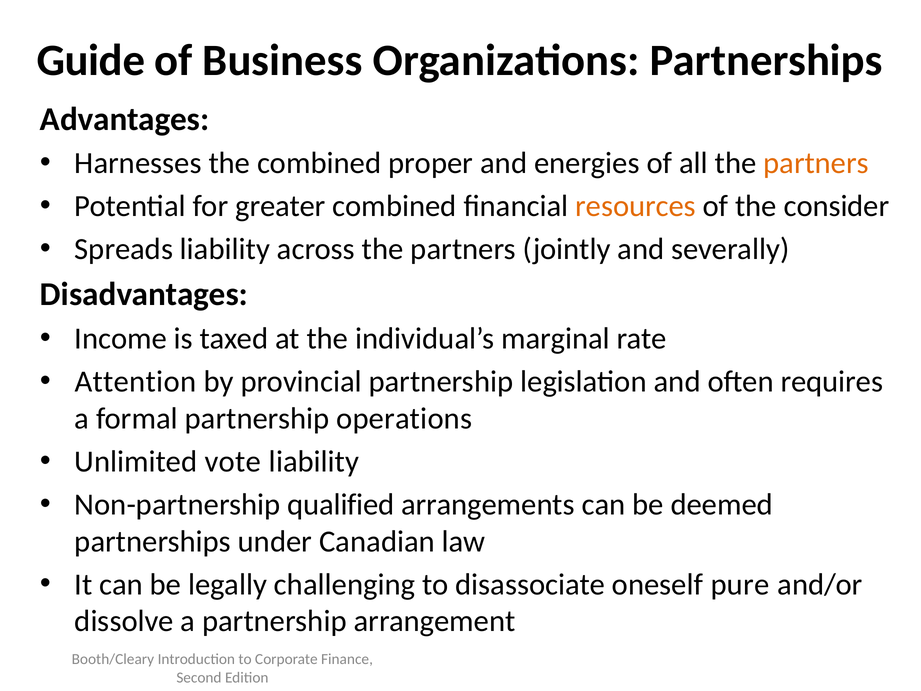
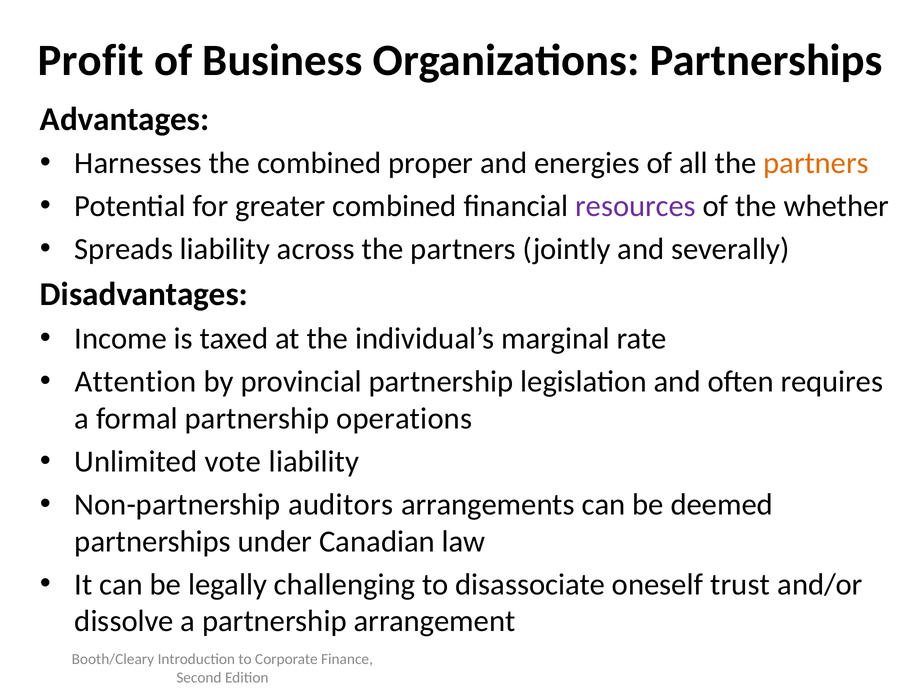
Guide: Guide -> Profit
resources colour: orange -> purple
consider: consider -> whether
qualified: qualified -> auditors
pure: pure -> trust
